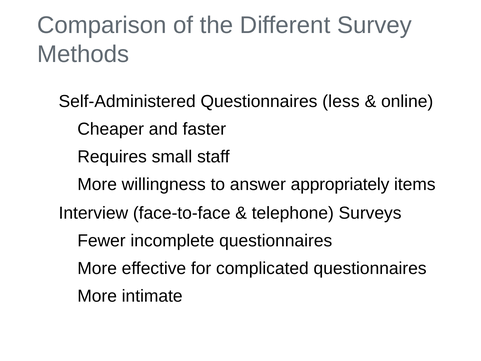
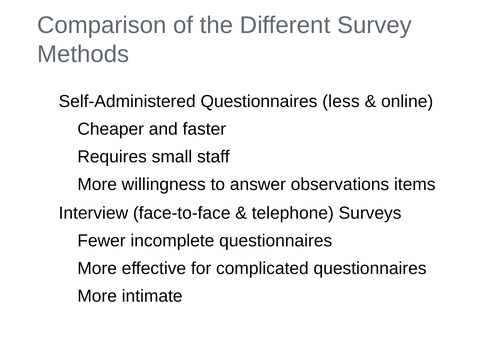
appropriately: appropriately -> observations
